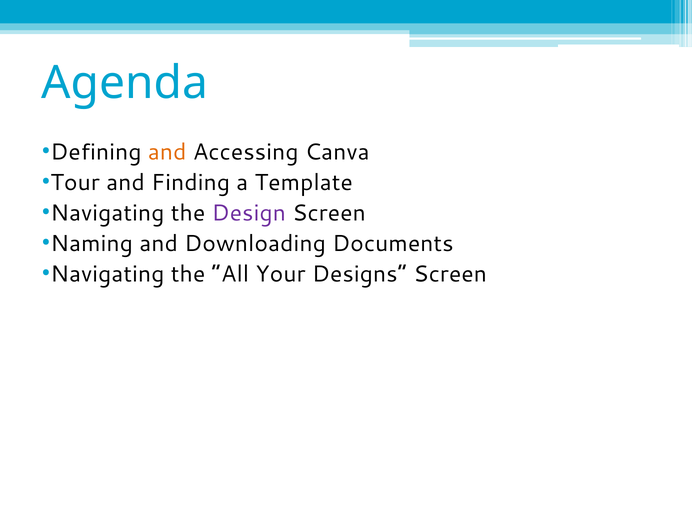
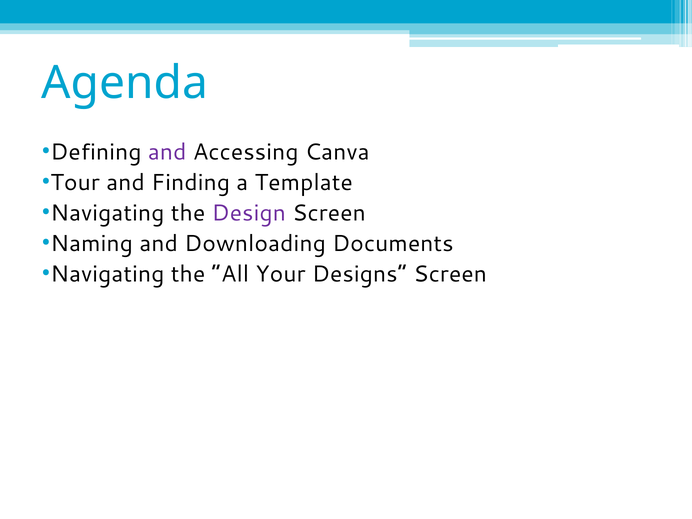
and at (167, 152) colour: orange -> purple
